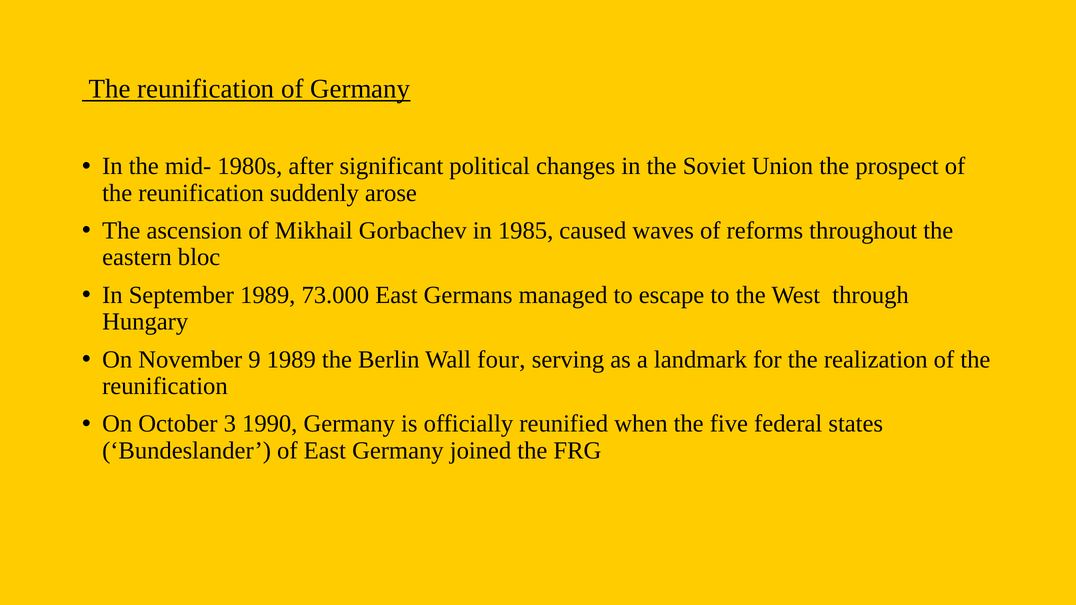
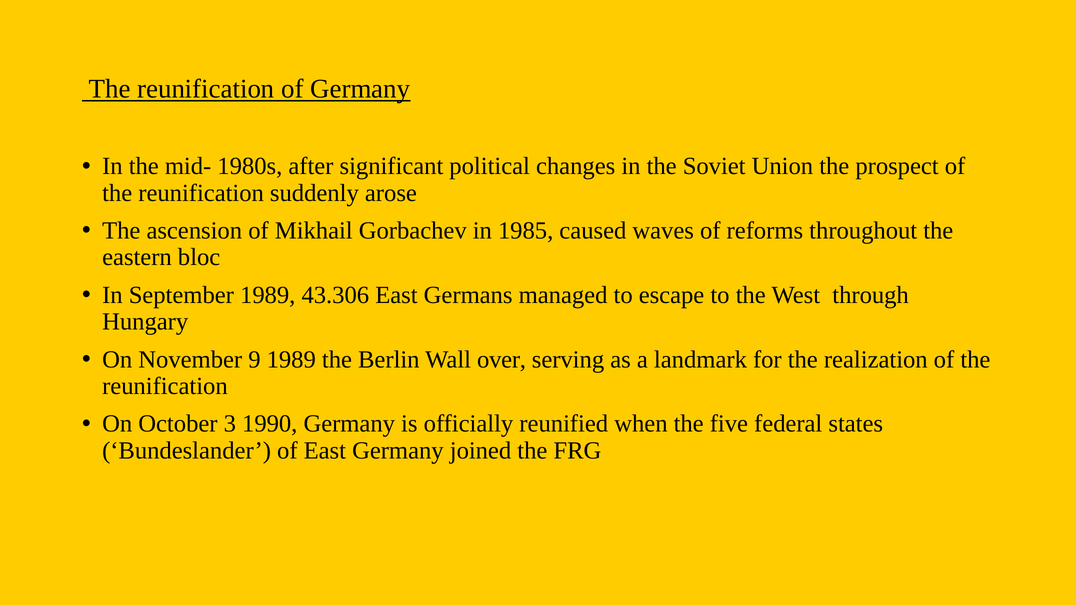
73.000: 73.000 -> 43.306
four: four -> over
